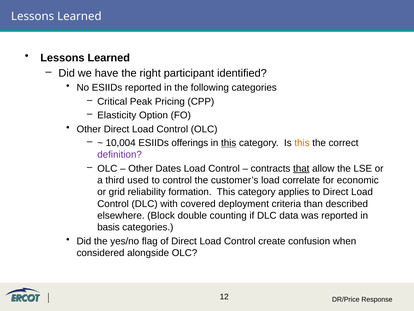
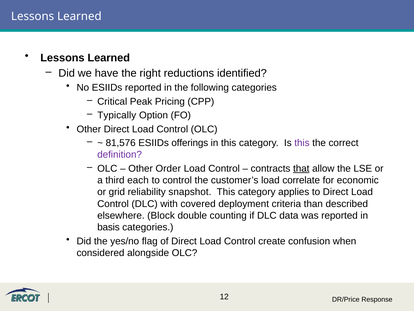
participant: participant -> reductions
Elasticity: Elasticity -> Typically
10,004: 10,004 -> 81,576
this at (229, 143) underline: present -> none
this at (302, 143) colour: orange -> purple
Dates: Dates -> Order
used: used -> each
formation: formation -> snapshot
